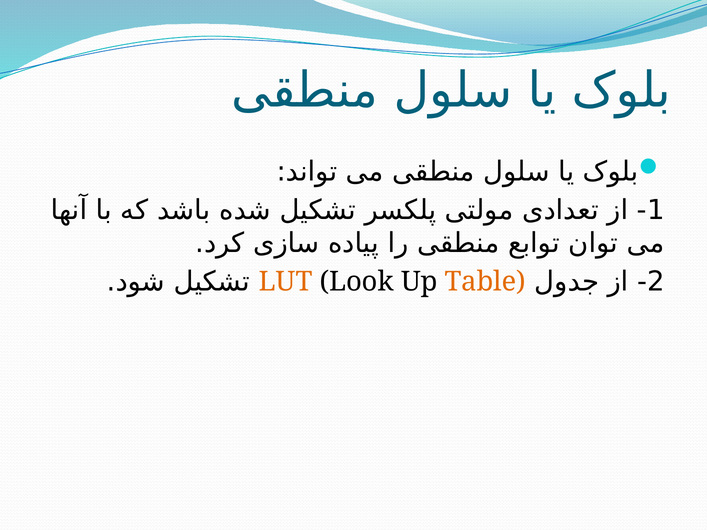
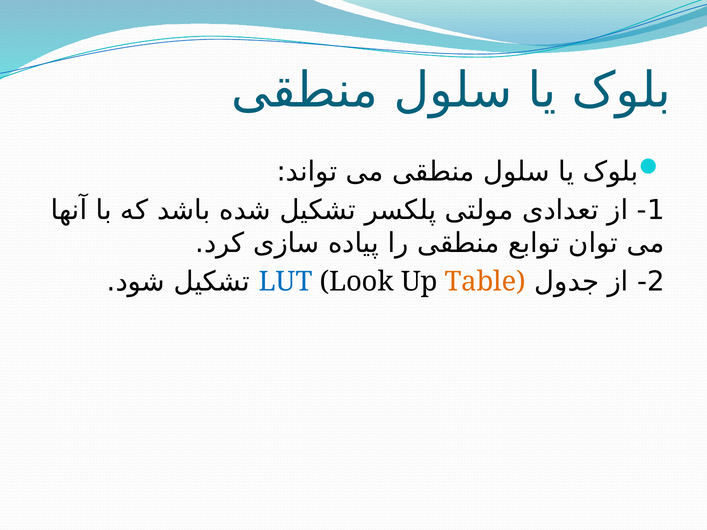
LUT colour: orange -> blue
